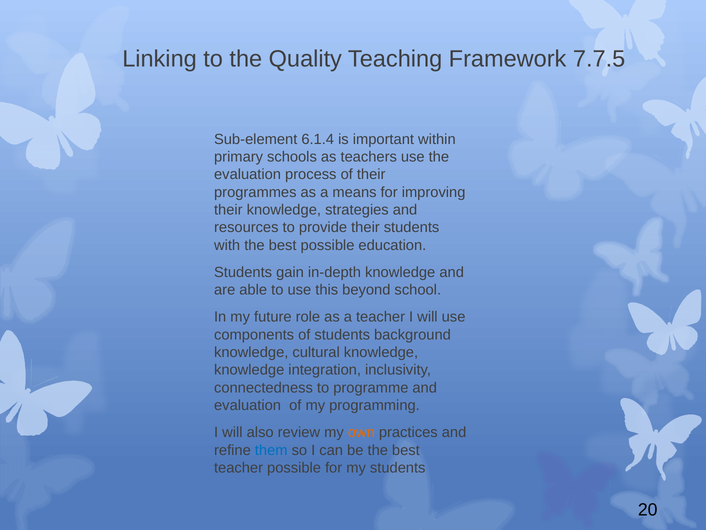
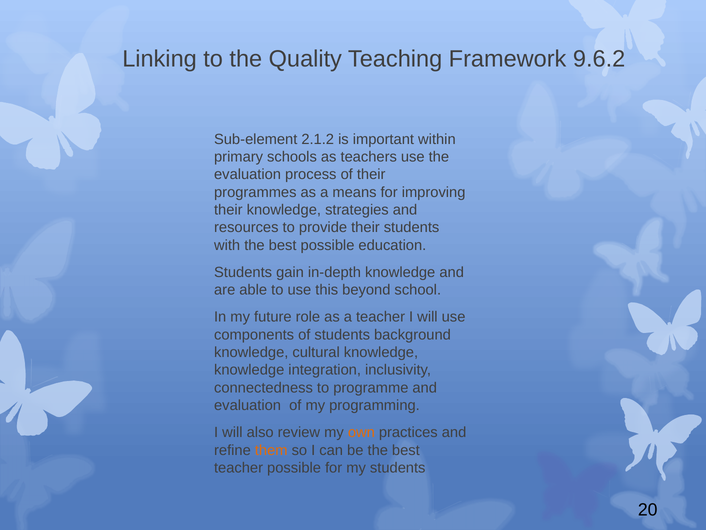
7.7.5: 7.7.5 -> 9.6.2
6.1.4: 6.1.4 -> 2.1.2
them colour: blue -> orange
